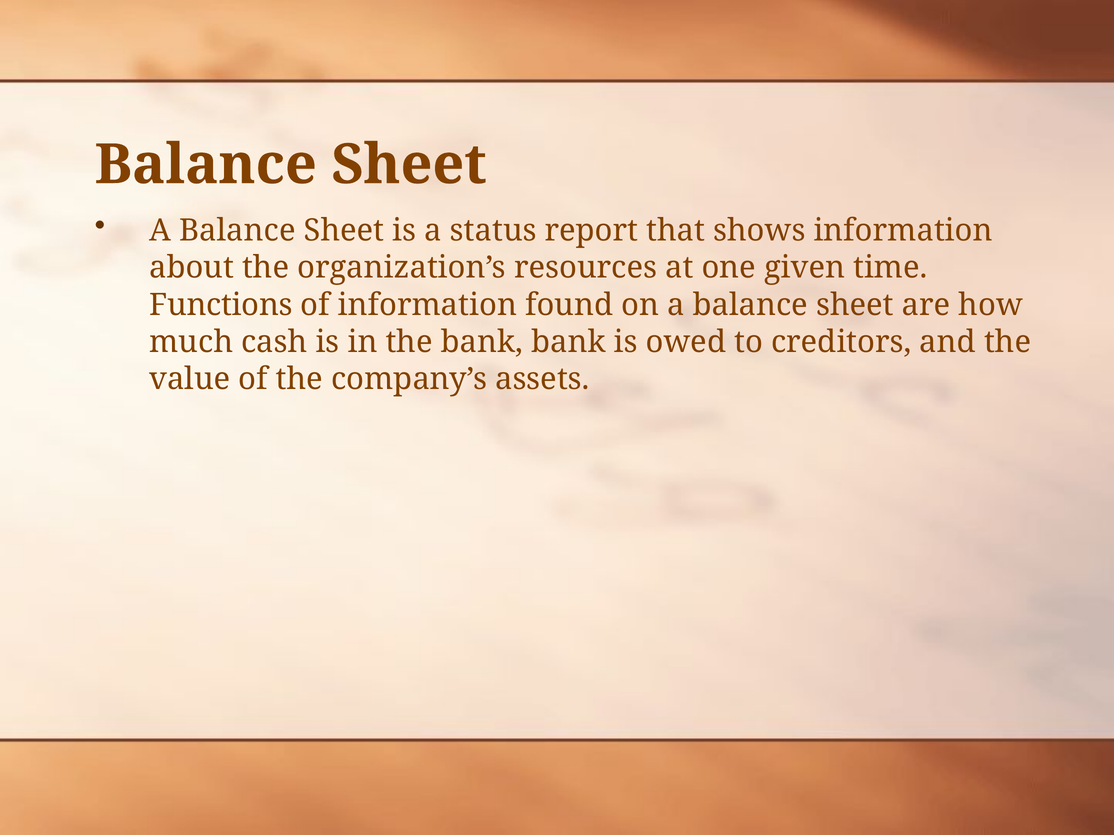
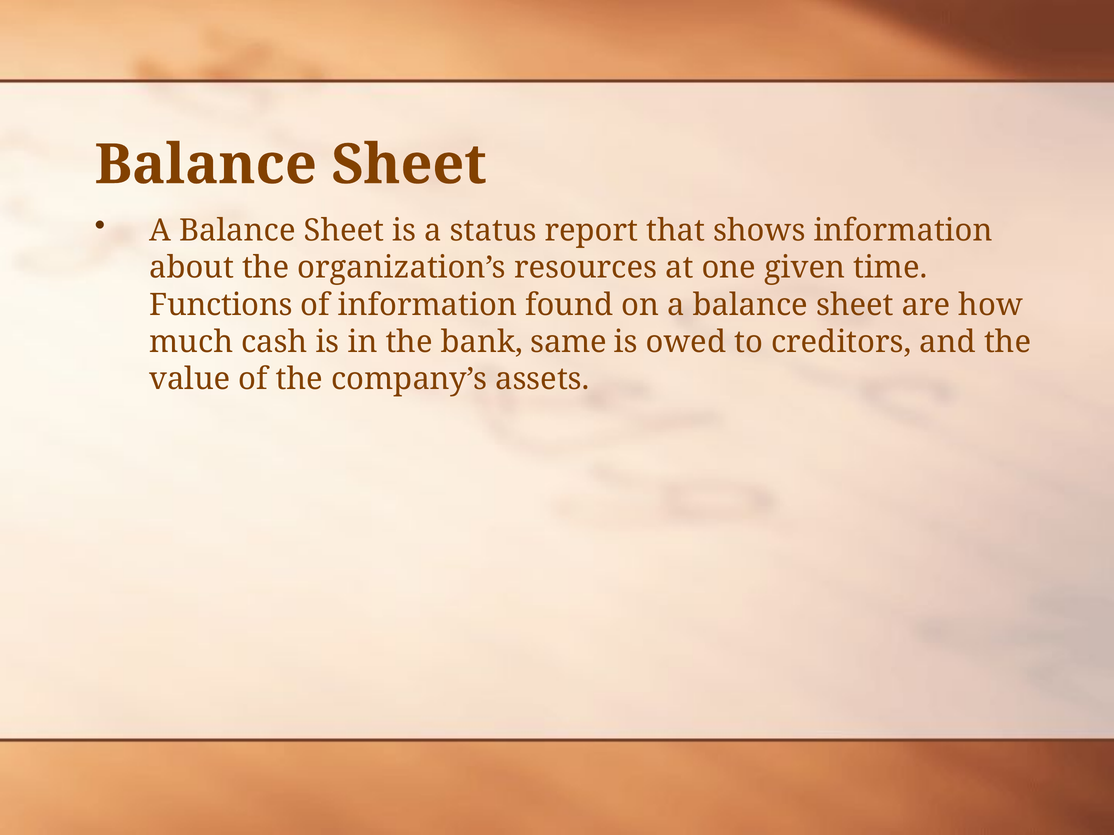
bank bank: bank -> same
